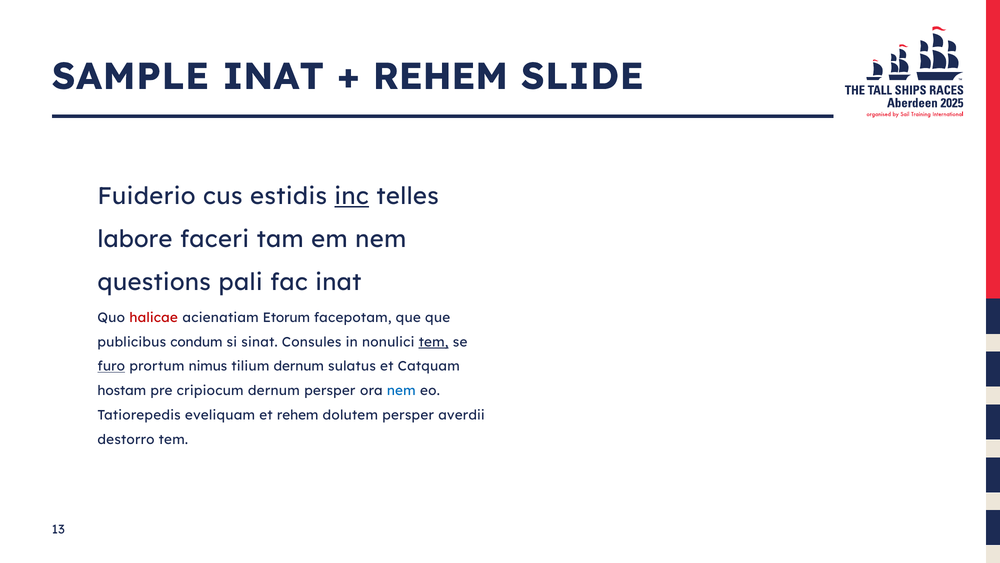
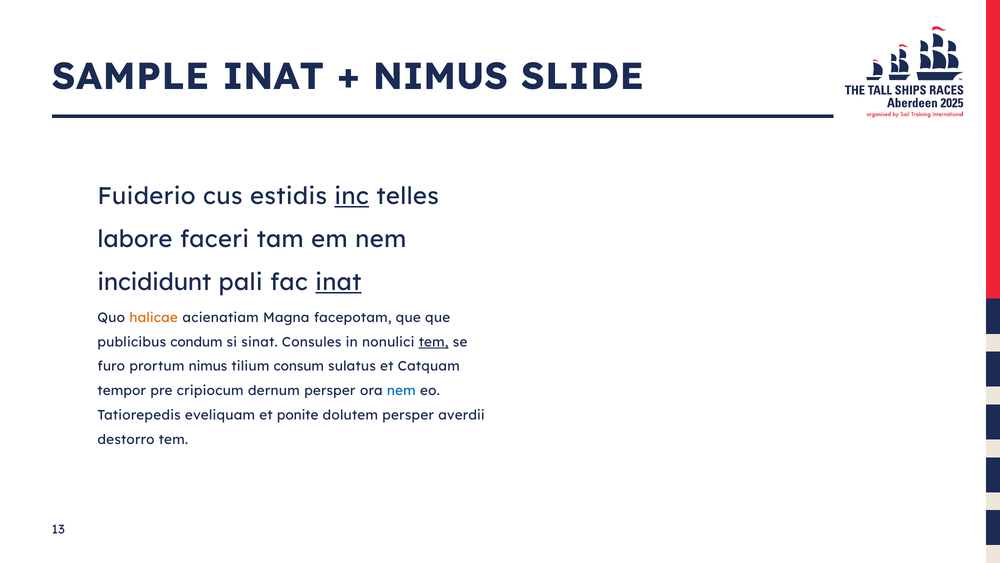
REHEM at (440, 77): REHEM -> NIMUS
questions: questions -> incididunt
inat at (338, 282) underline: none -> present
halicae colour: red -> orange
Etorum: Etorum -> Magna
furo underline: present -> none
tilium dernum: dernum -> consum
hostam: hostam -> tempor
et rehem: rehem -> ponite
